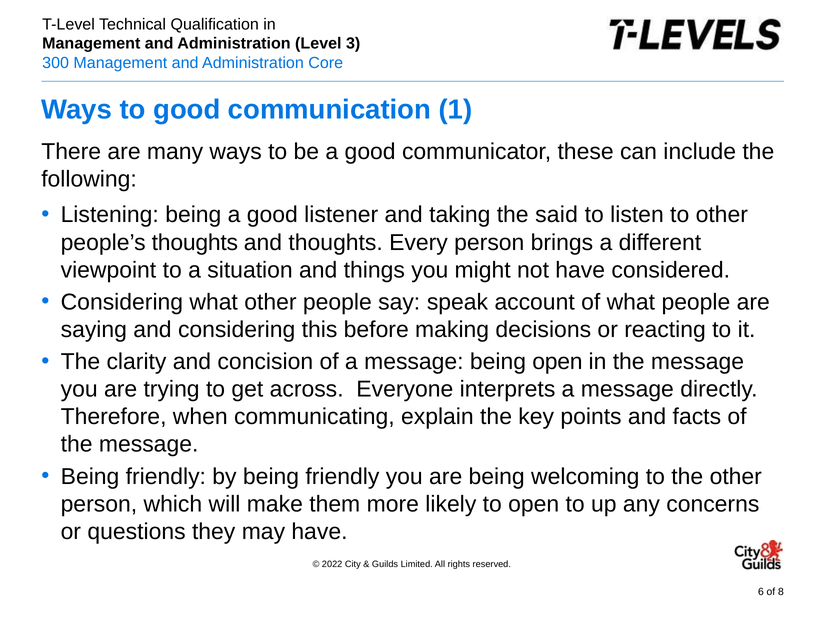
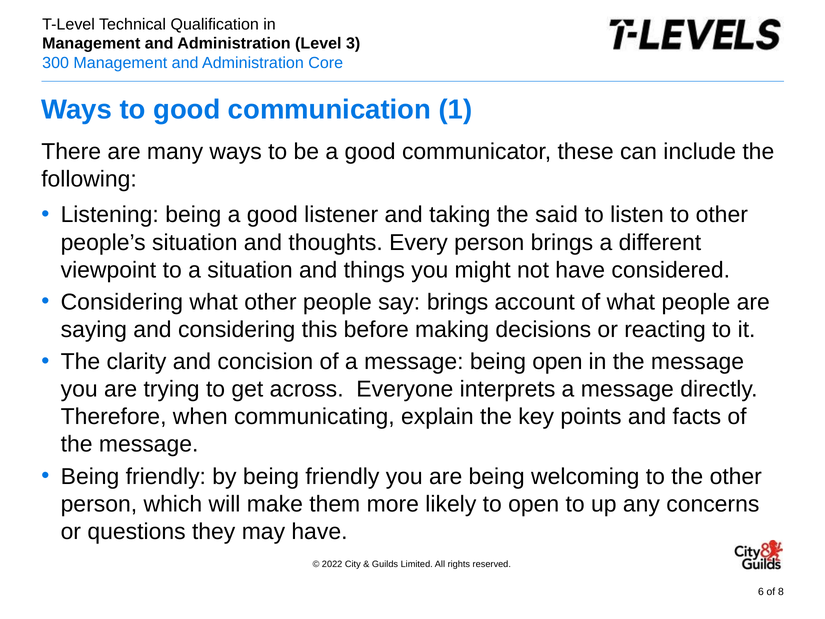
people’s thoughts: thoughts -> situation
say speak: speak -> brings
